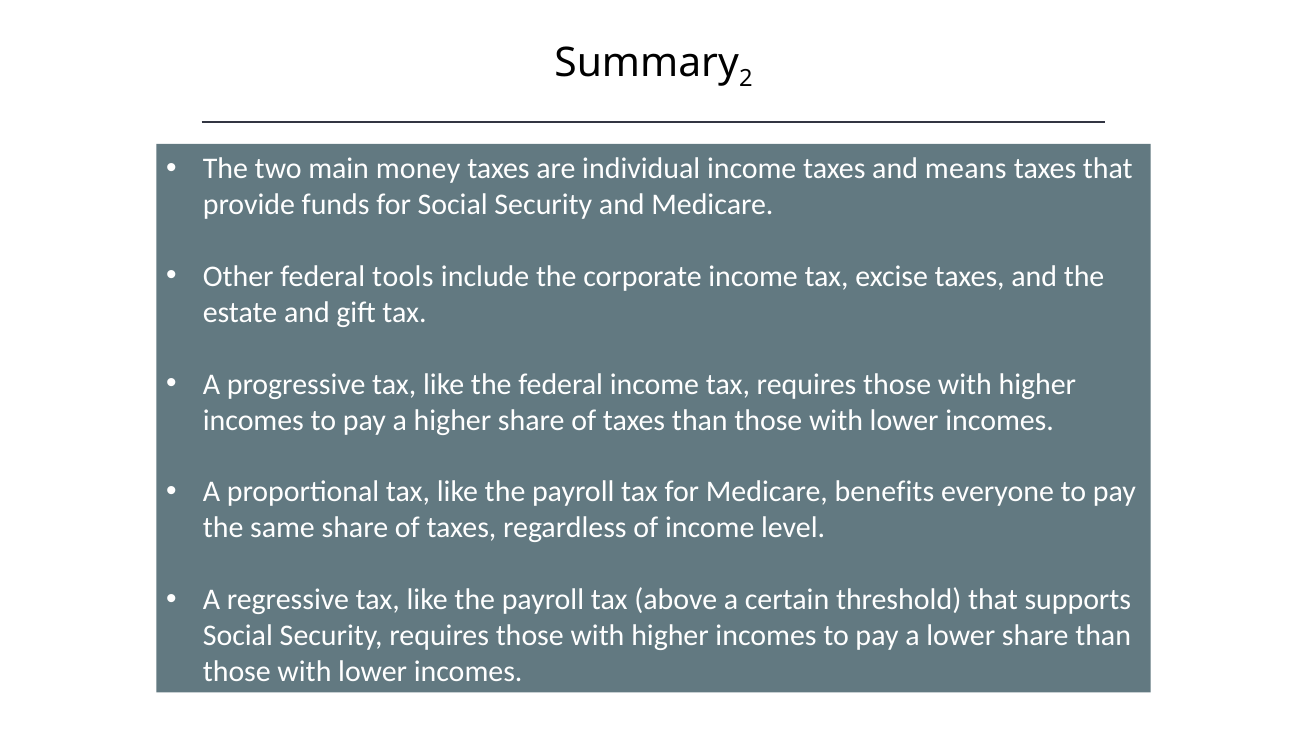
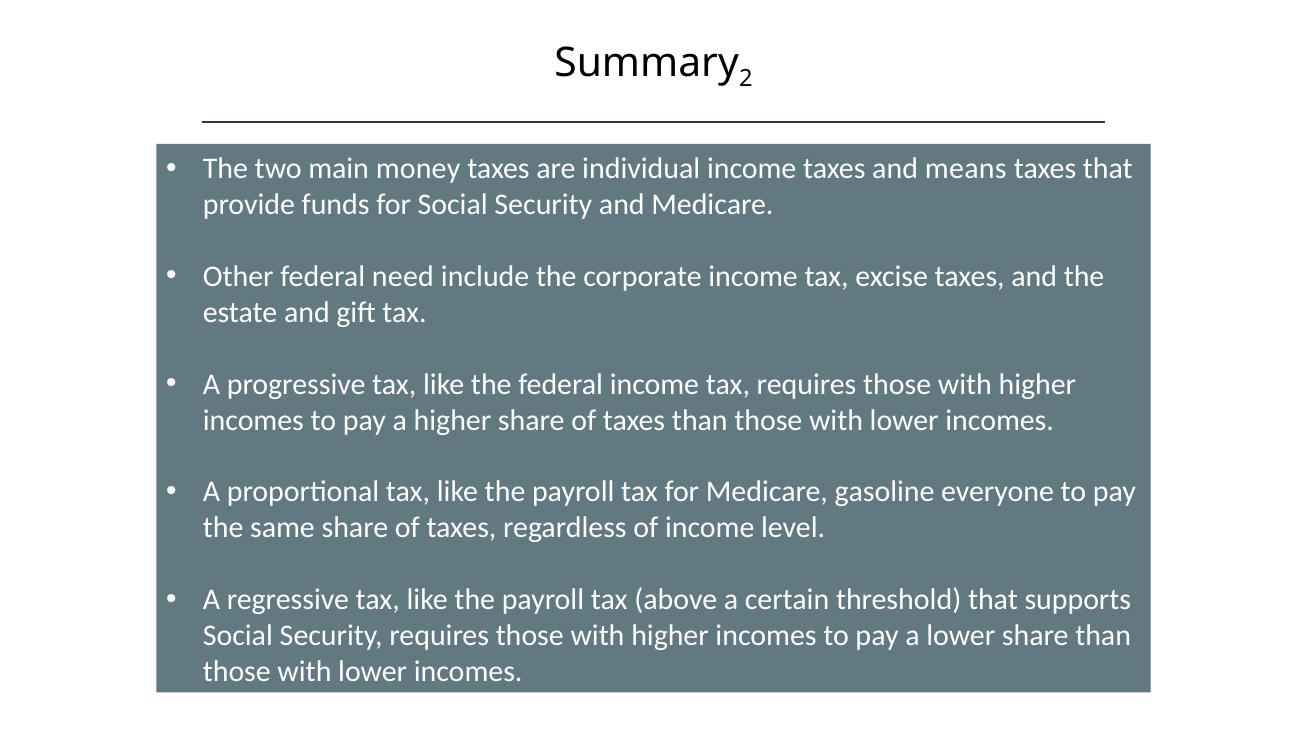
tools: tools -> need
benefits: benefits -> gasoline
